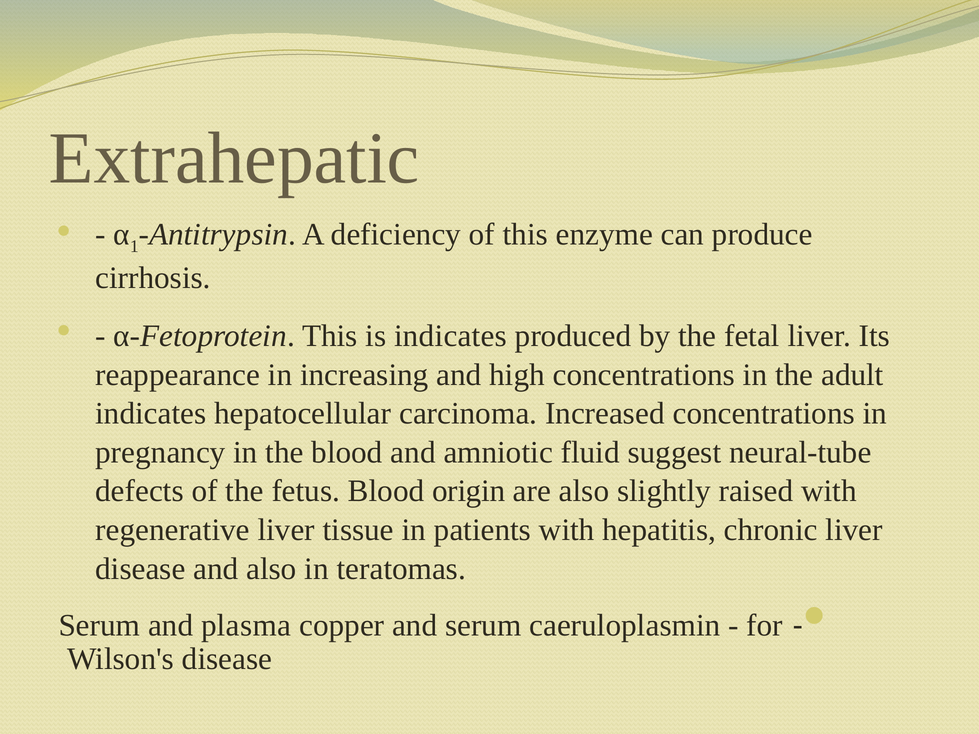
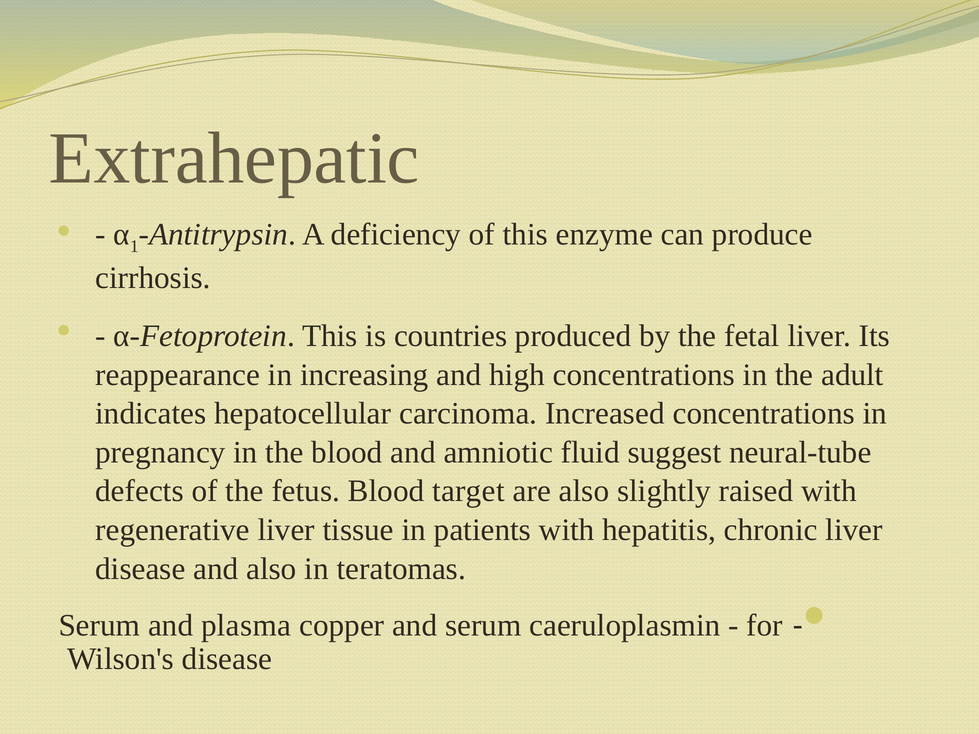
is indicates: indicates -> countries
origin: origin -> target
